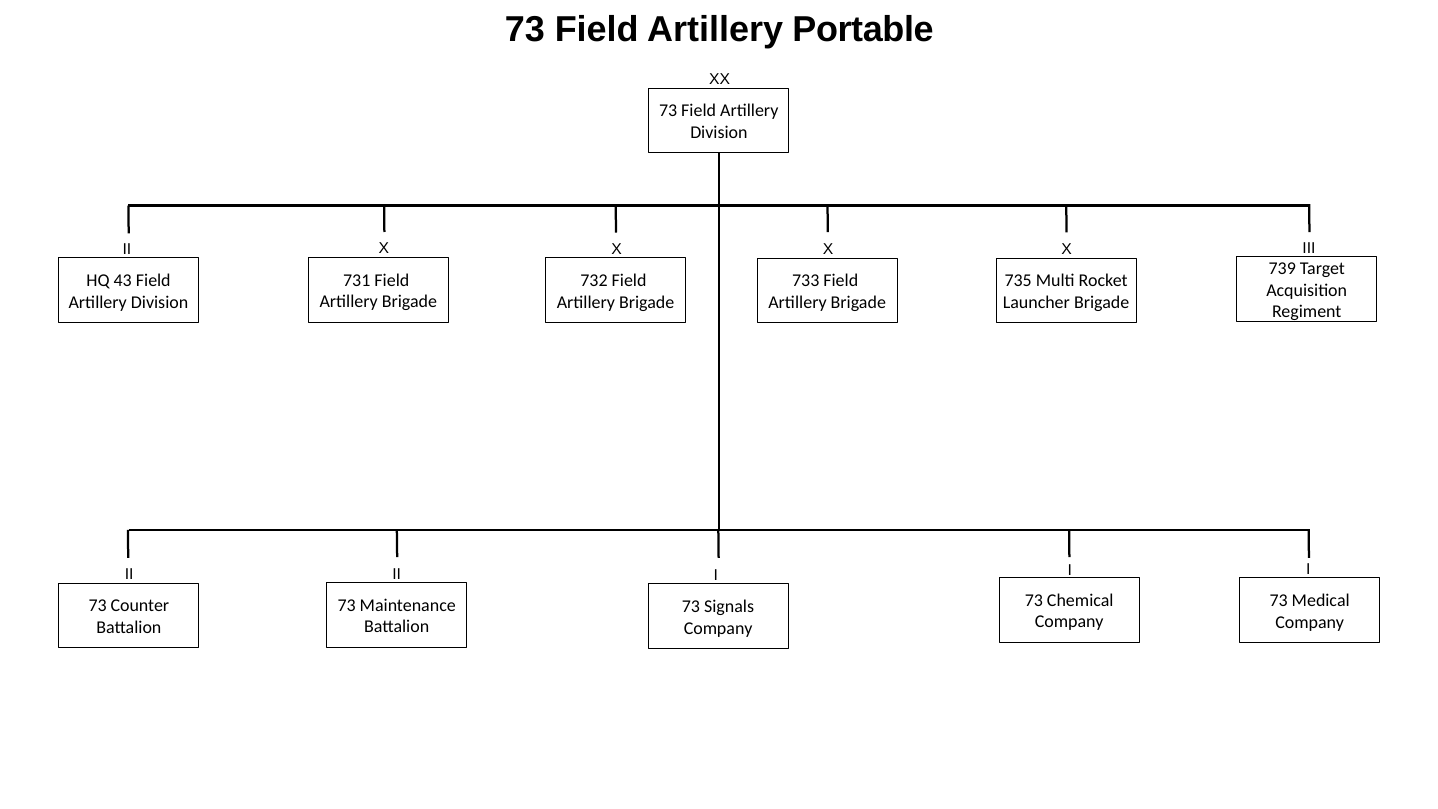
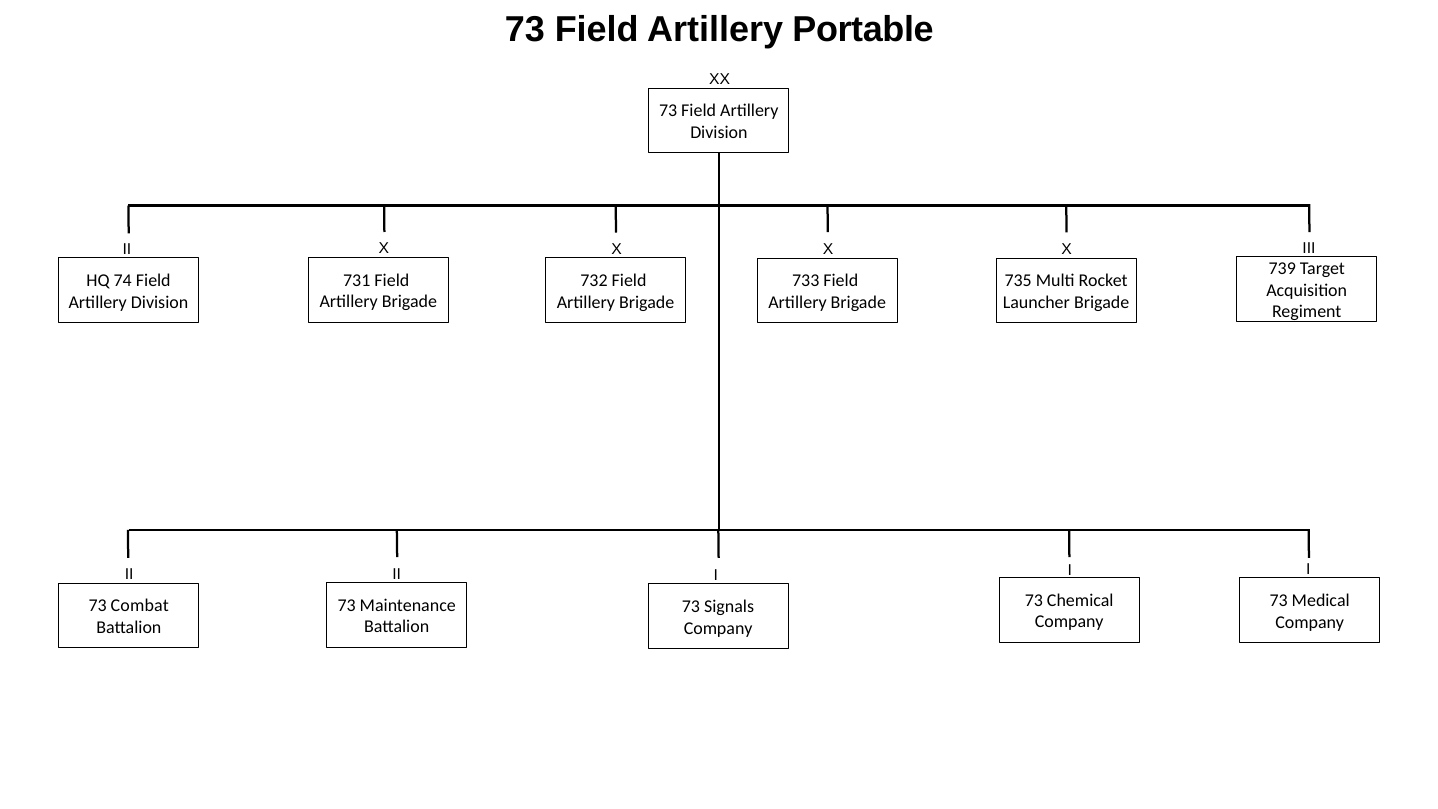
43: 43 -> 74
Counter: Counter -> Combat
